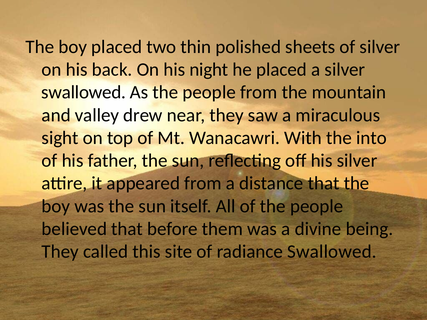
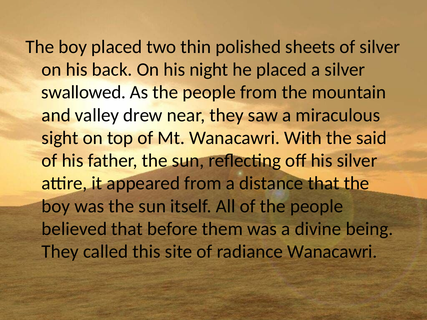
into: into -> said
radiance Swallowed: Swallowed -> Wanacawri
